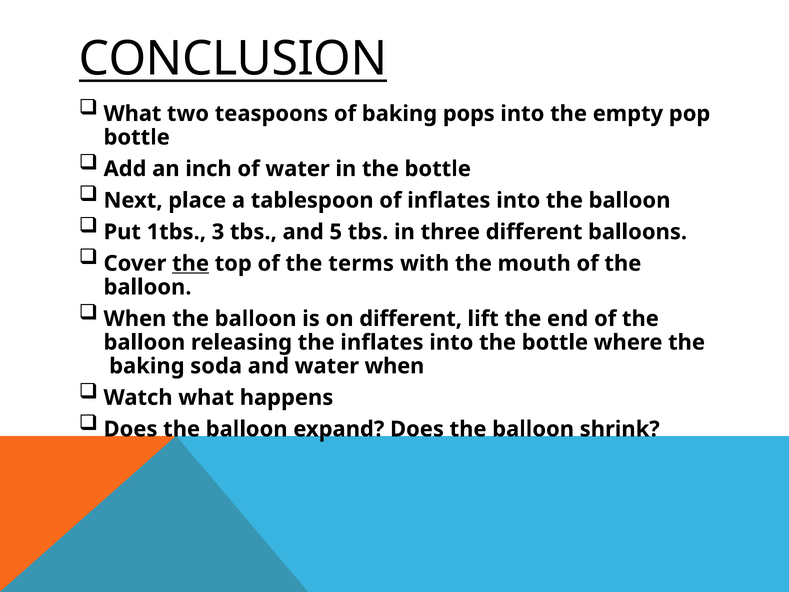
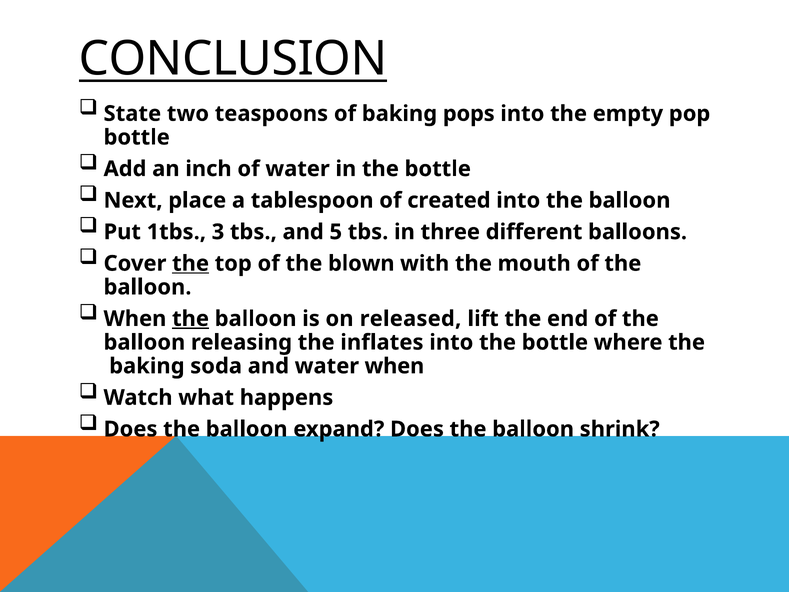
What at (132, 114): What -> State
of inflates: inflates -> created
terms: terms -> blown
the at (191, 319) underline: none -> present
on different: different -> released
